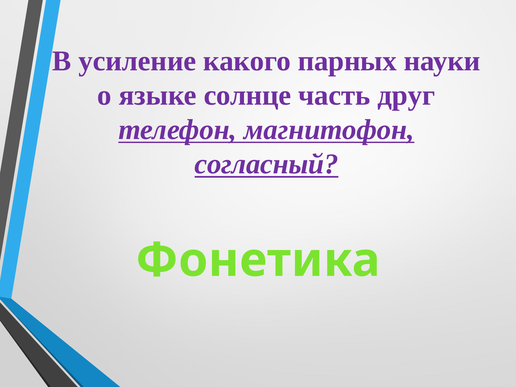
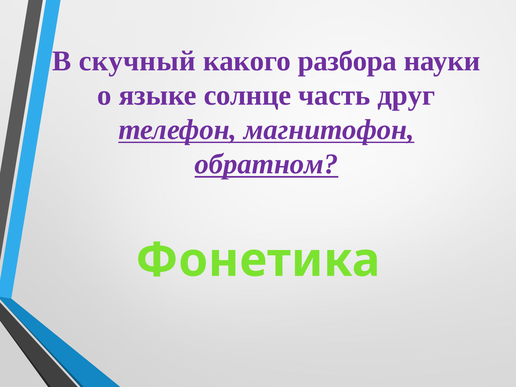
усиление: усиление -> скучный
парных: парных -> разбора
согласный: согласный -> обратном
